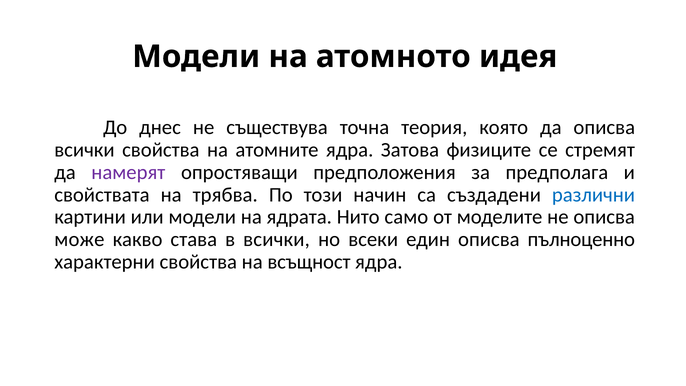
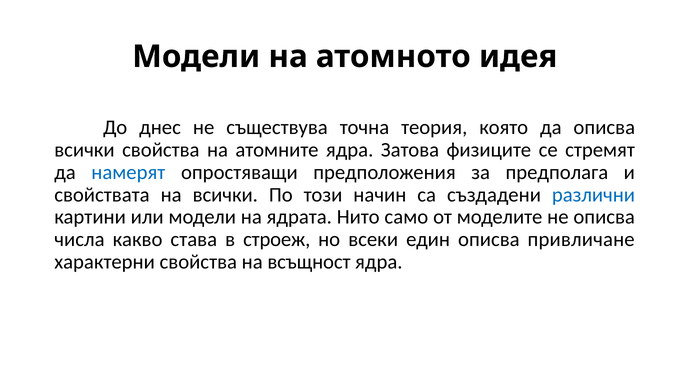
намерят colour: purple -> blue
на трябва: трябва -> всички
може: може -> числа
в всички: всички -> строеж
пълноценно: пълноценно -> привличане
